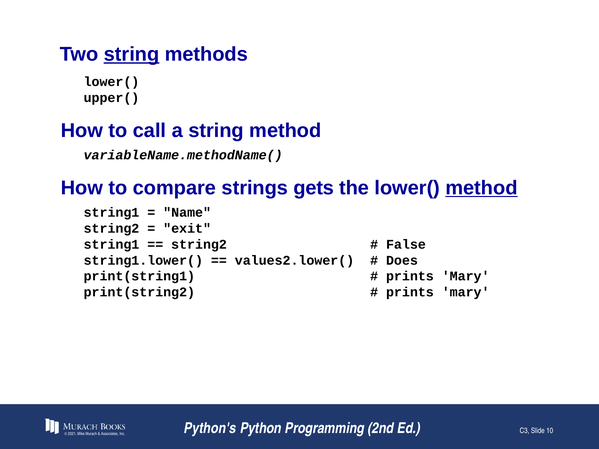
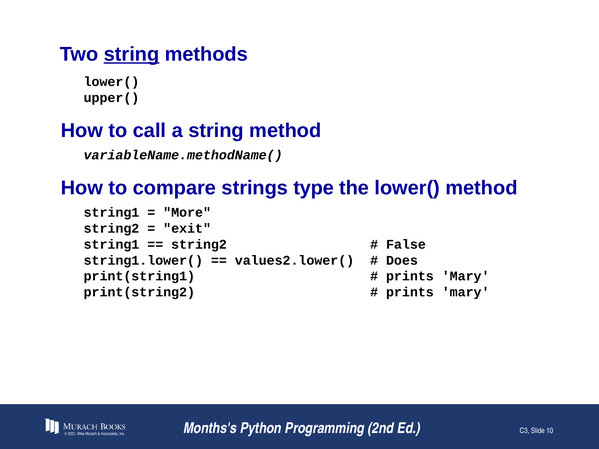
gets: gets -> type
method at (481, 188) underline: present -> none
Name: Name -> More
Python's: Python's -> Months's
